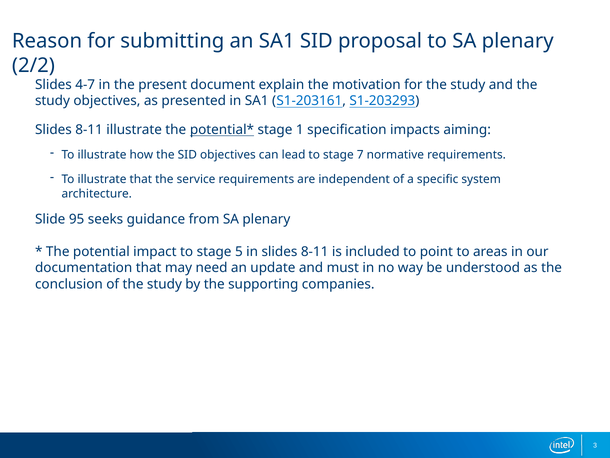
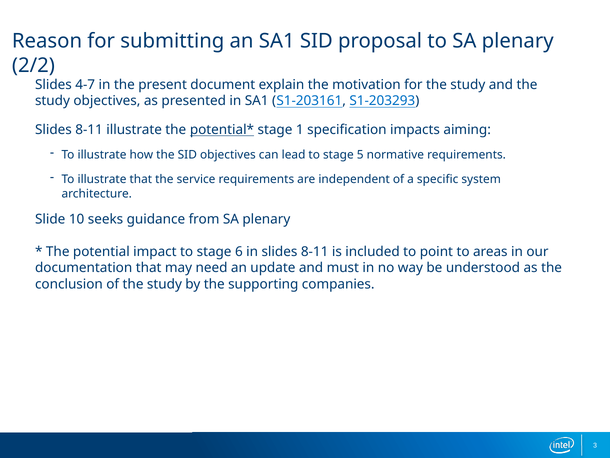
7: 7 -> 5
95: 95 -> 10
5: 5 -> 6
